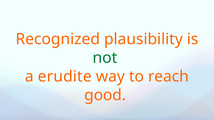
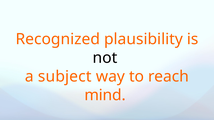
not colour: green -> black
erudite: erudite -> subject
good: good -> mind
